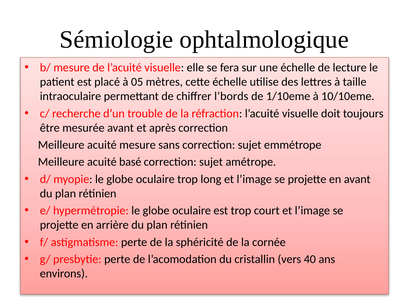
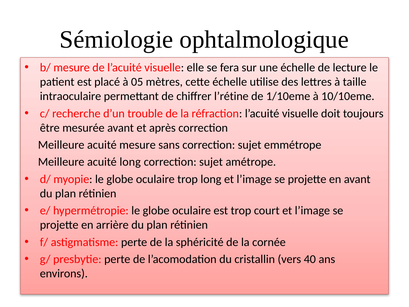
l’bords: l’bords -> l’rétine
acuité basé: basé -> long
